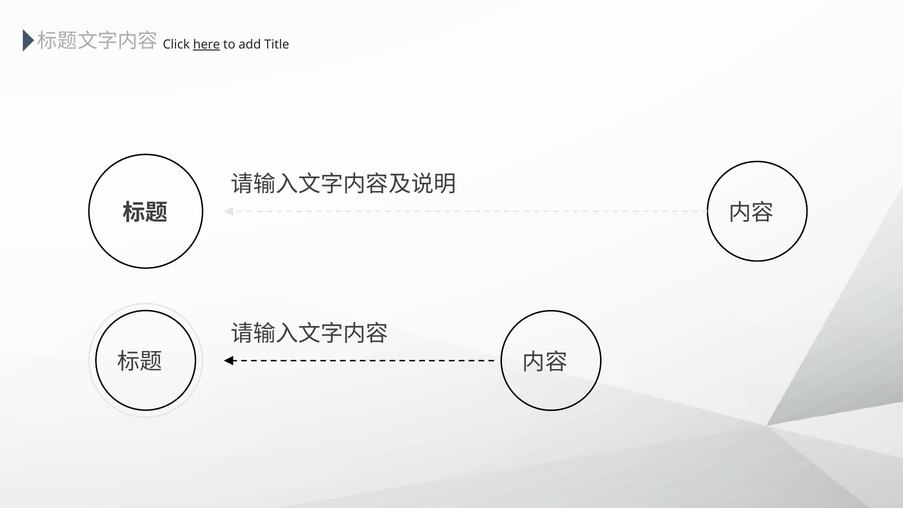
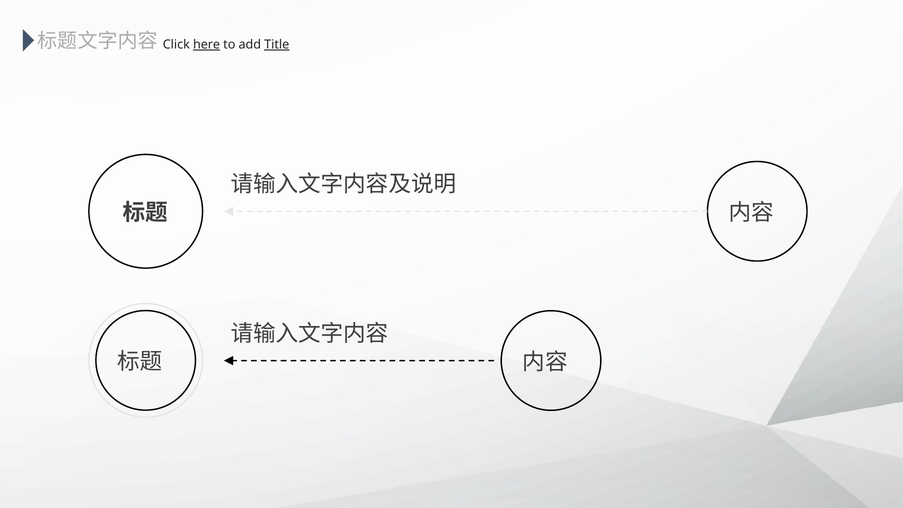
Title underline: none -> present
